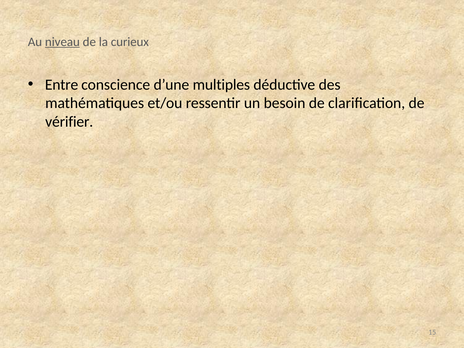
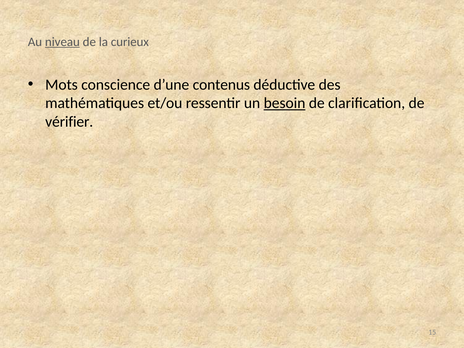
Entre: Entre -> Mots
multiples: multiples -> contenus
besoin underline: none -> present
